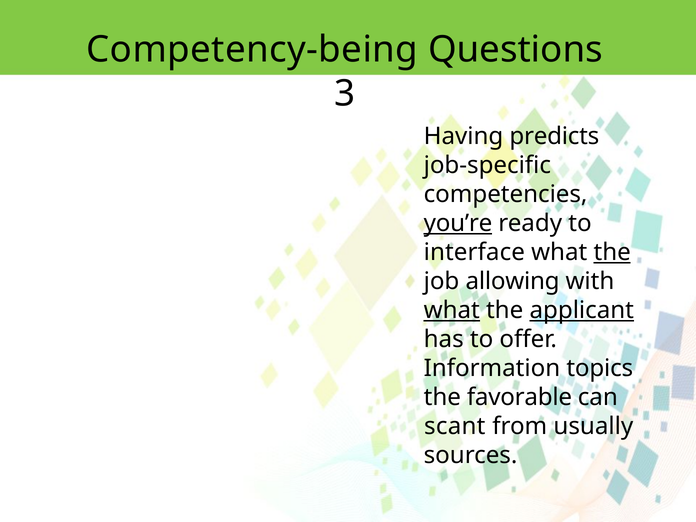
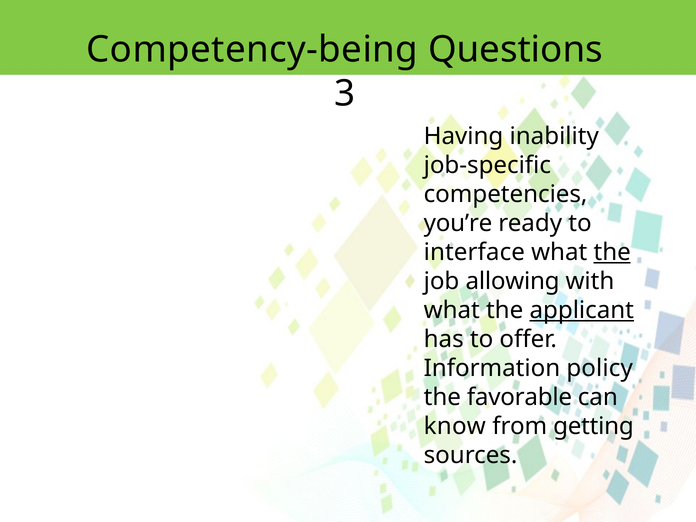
predicts: predicts -> inability
you’re underline: present -> none
what at (452, 310) underline: present -> none
topics: topics -> policy
scant: scant -> know
usually: usually -> getting
